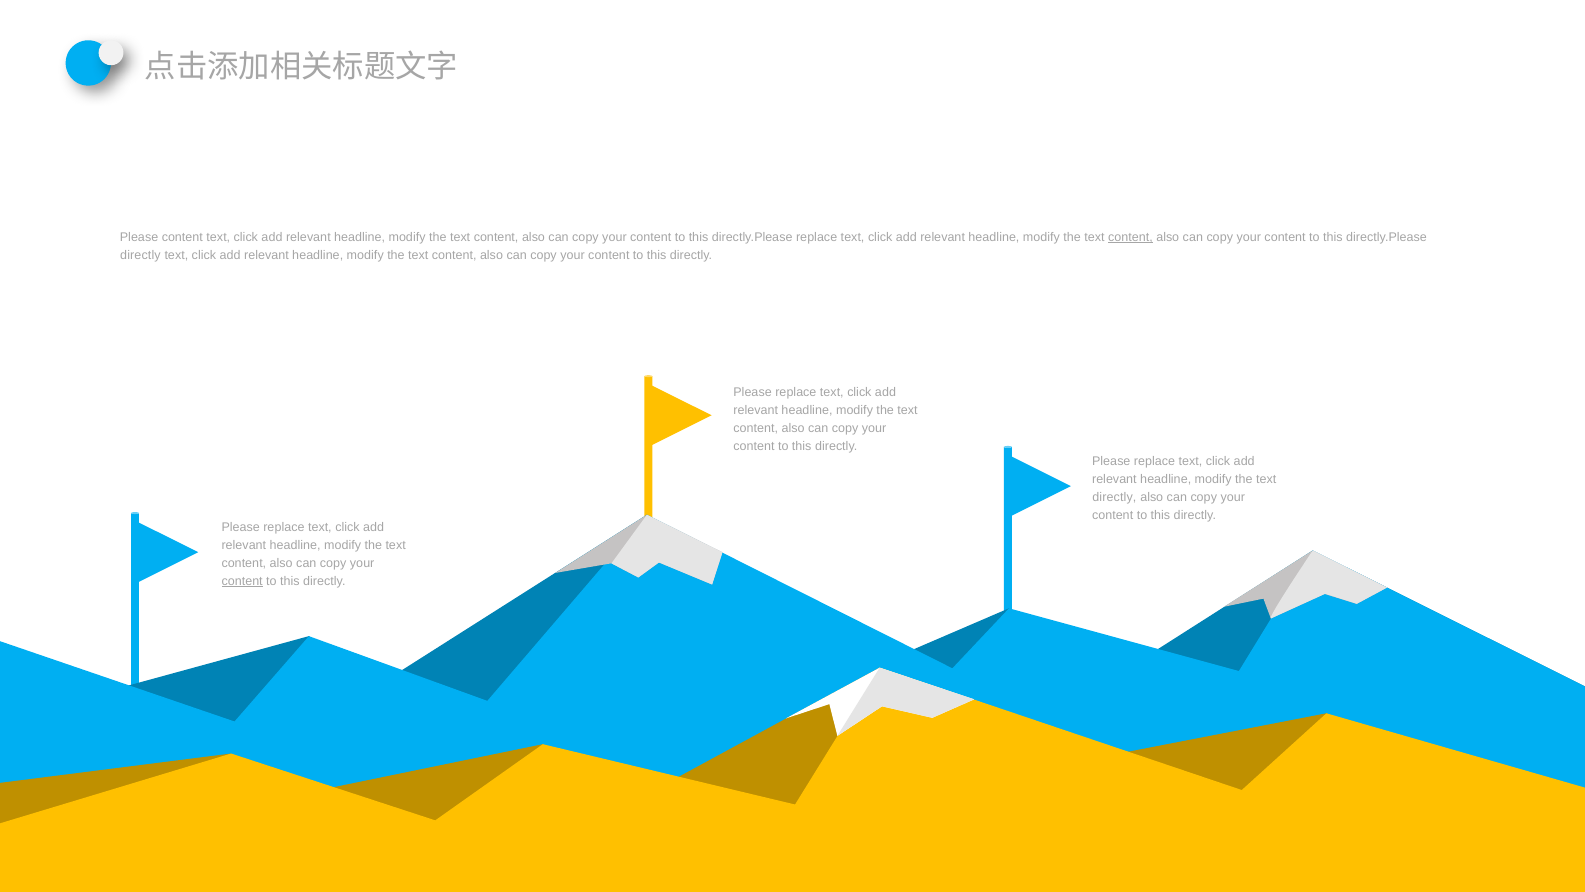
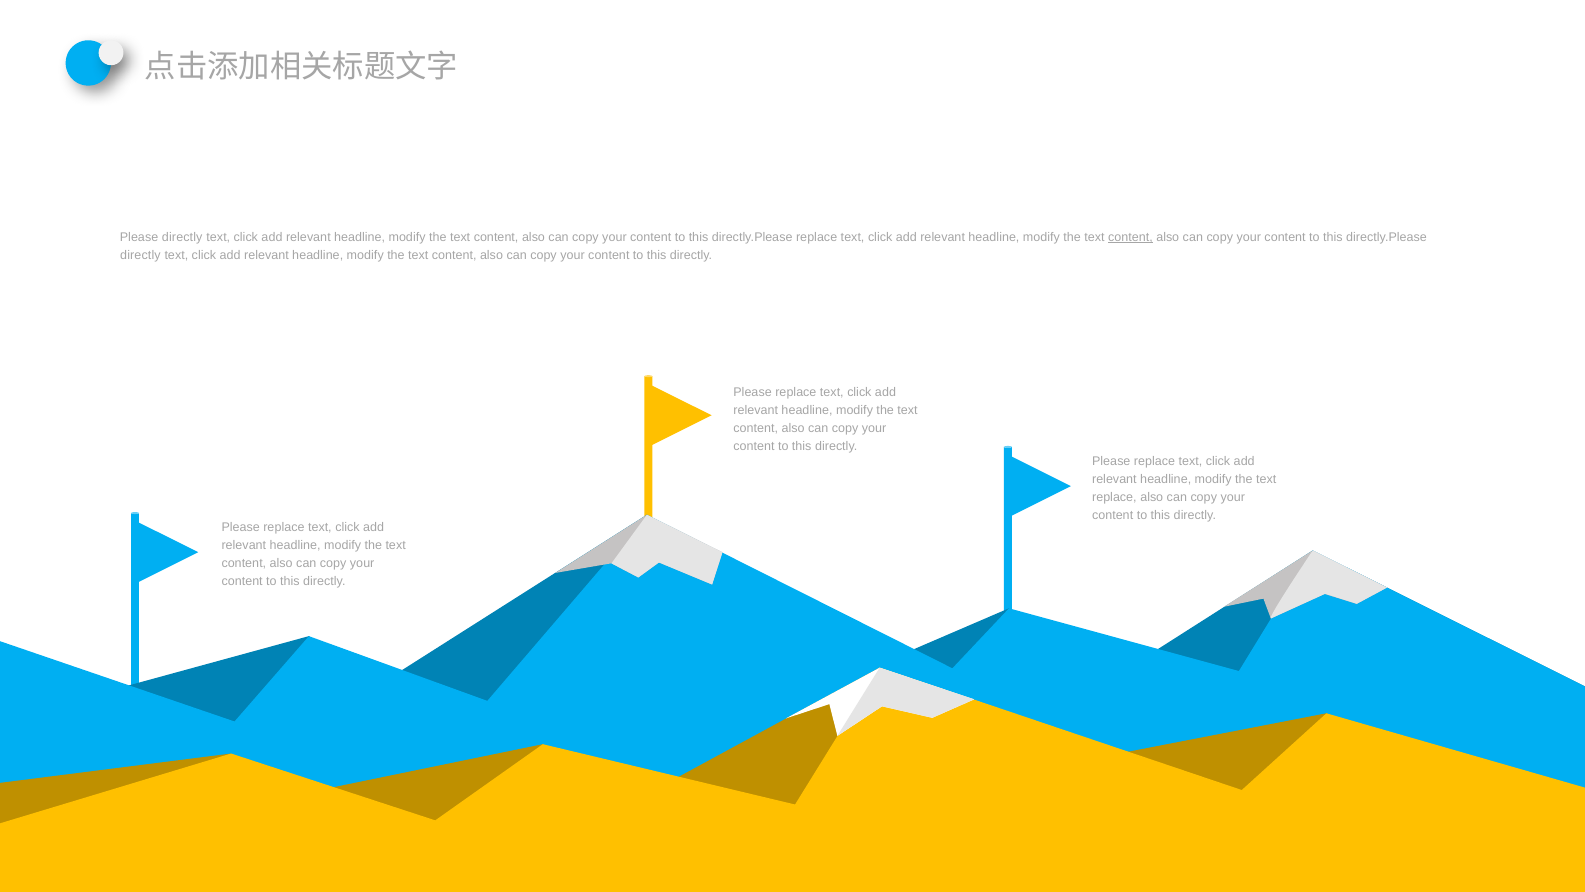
Please content: content -> directly
directly at (1114, 497): directly -> replace
content at (242, 581) underline: present -> none
